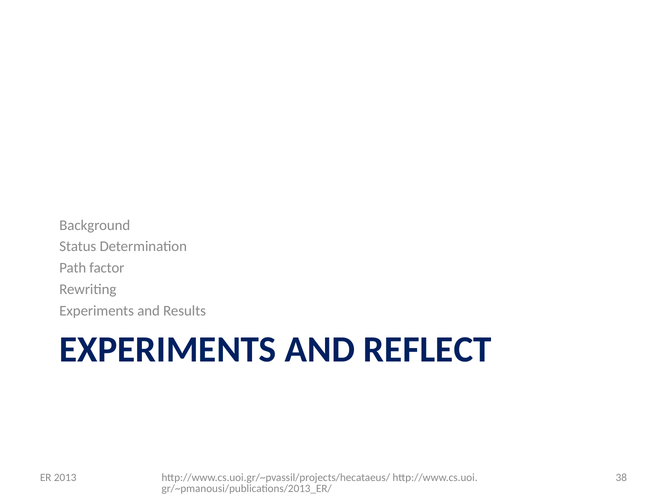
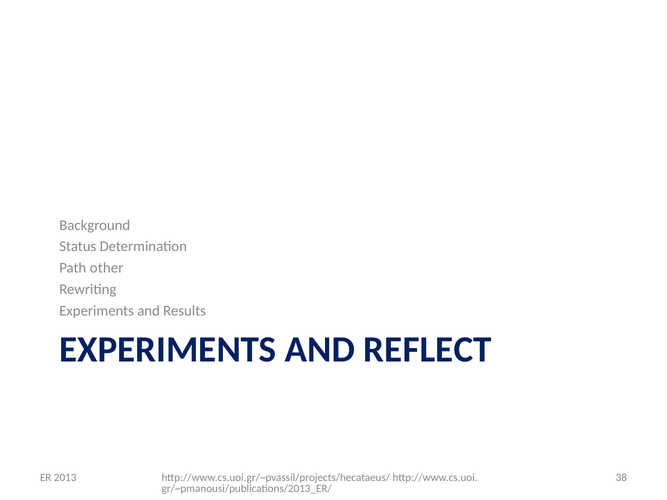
factor: factor -> other
